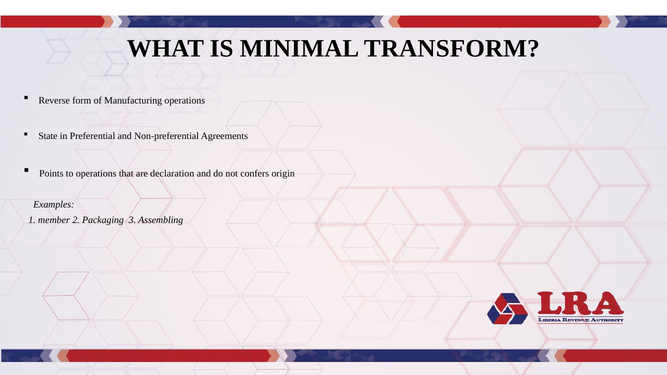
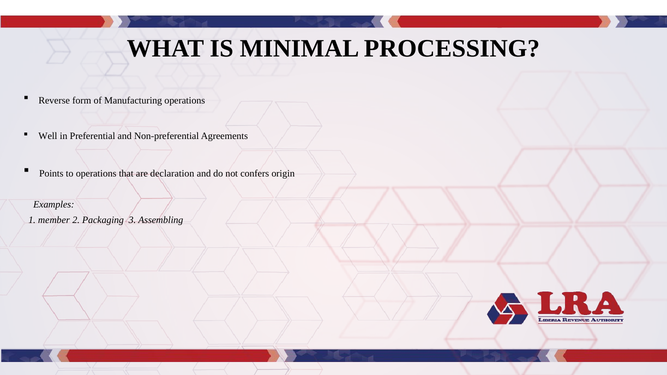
TRANSFORM: TRANSFORM -> PROCESSING
State: State -> Well
